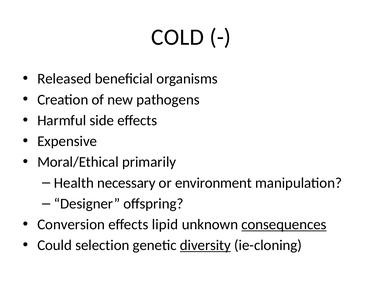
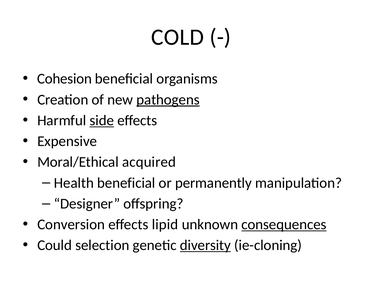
Released: Released -> Cohesion
pathogens underline: none -> present
side underline: none -> present
primarily: primarily -> acquired
Health necessary: necessary -> beneficial
environment: environment -> permanently
